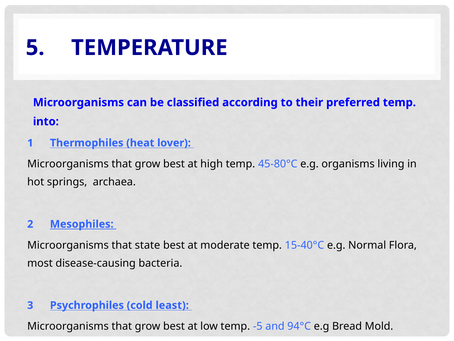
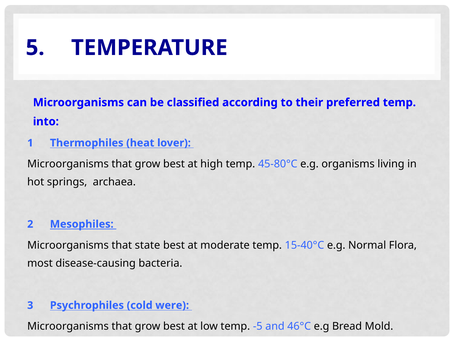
least: least -> were
94°C: 94°C -> 46°C
